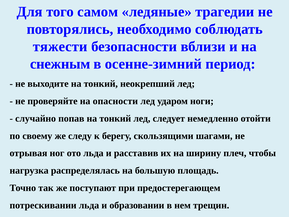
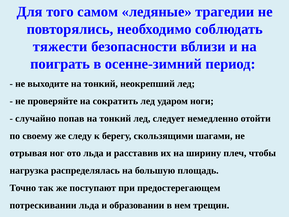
снежным: снежным -> поиграть
опасности: опасности -> сократить
